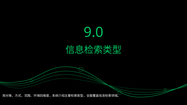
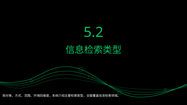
9.0: 9.0 -> 5.2
